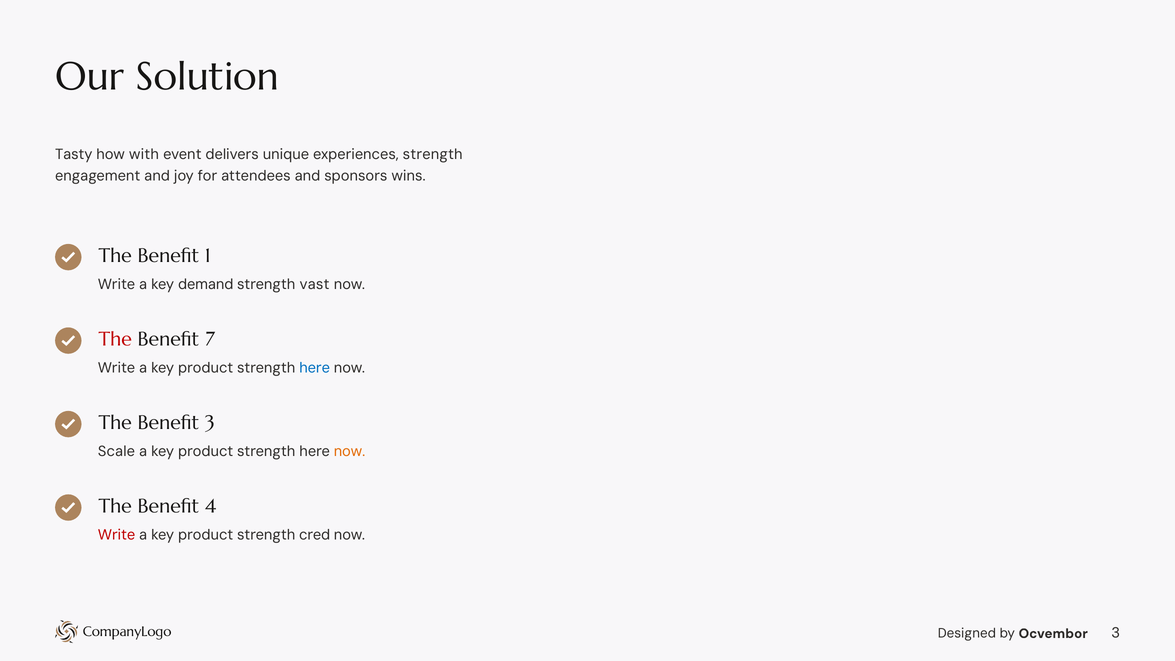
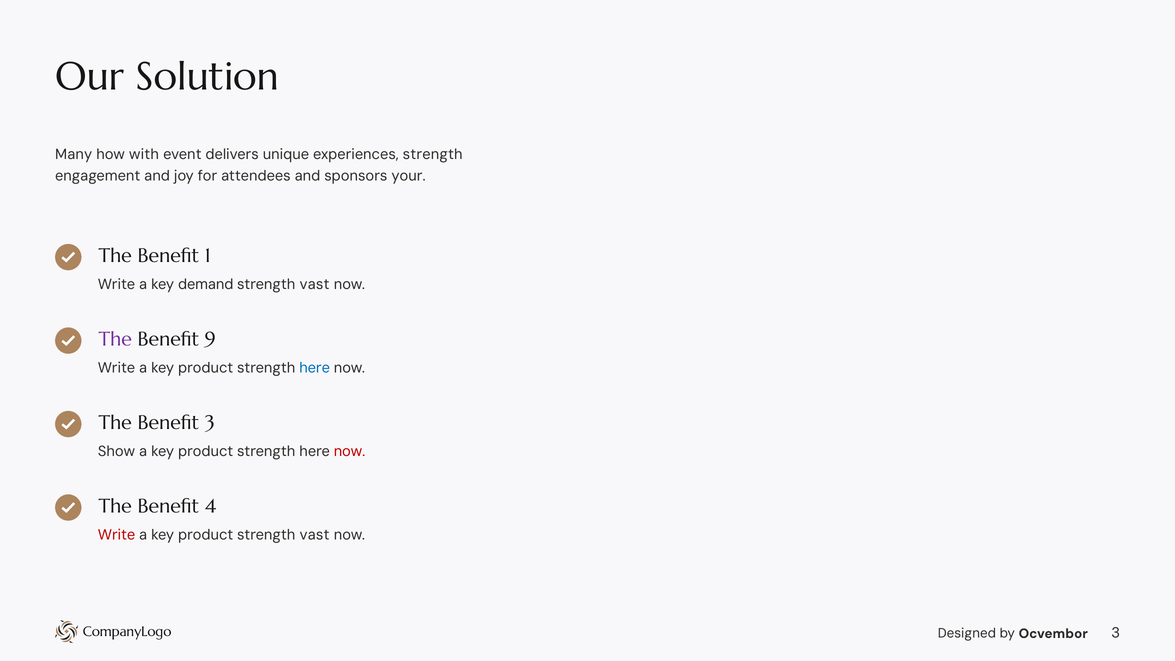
Tasty: Tasty -> Many
wins: wins -> your
The at (115, 339) colour: red -> purple
7: 7 -> 9
Scale: Scale -> Show
now at (349, 451) colour: orange -> red
product strength cred: cred -> vast
